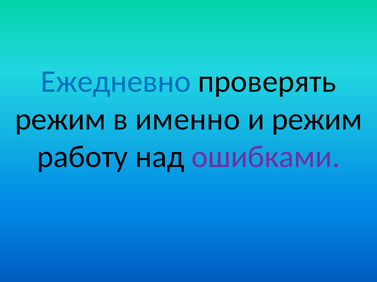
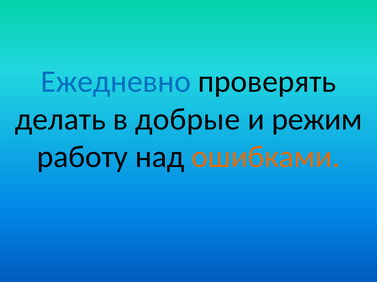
режим at (60, 120): режим -> делать
именно: именно -> добрые
ошибками colour: purple -> orange
